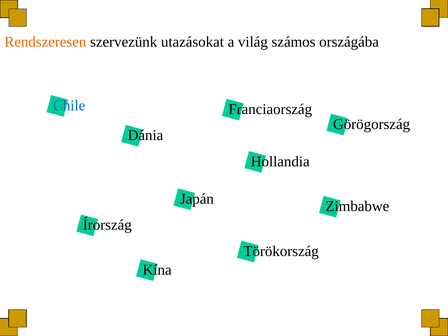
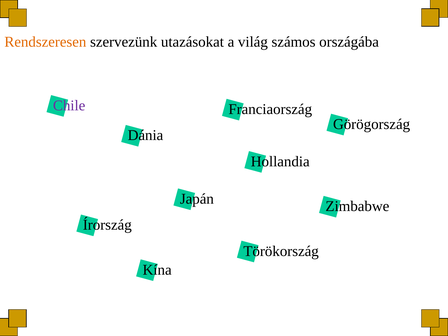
Chile colour: blue -> purple
